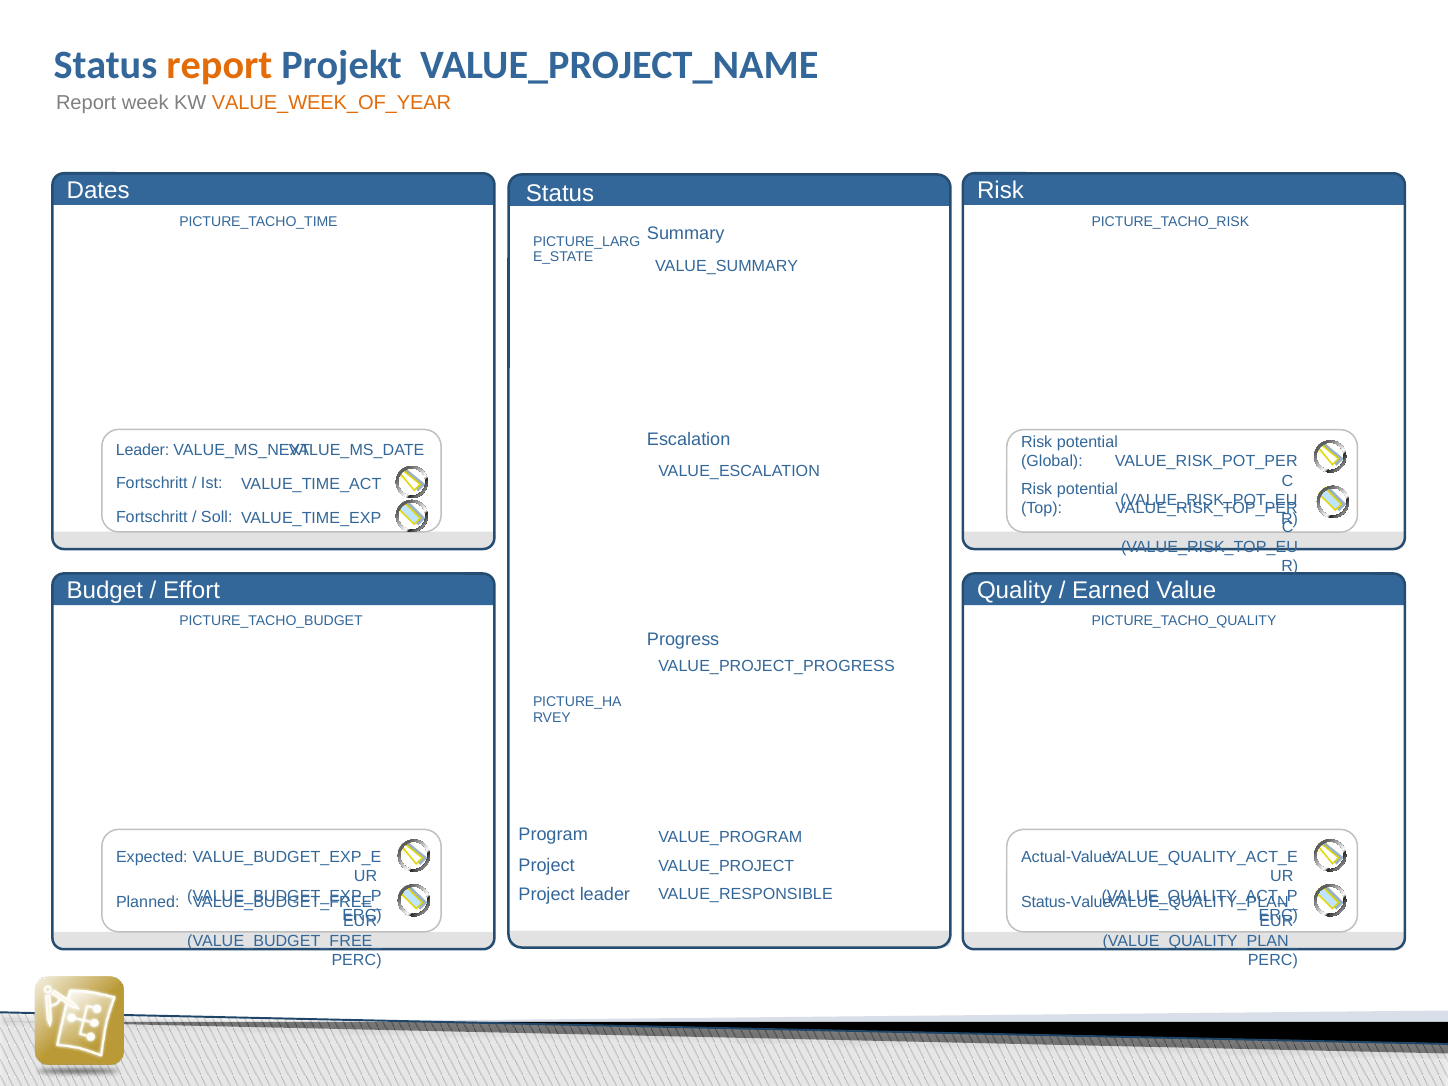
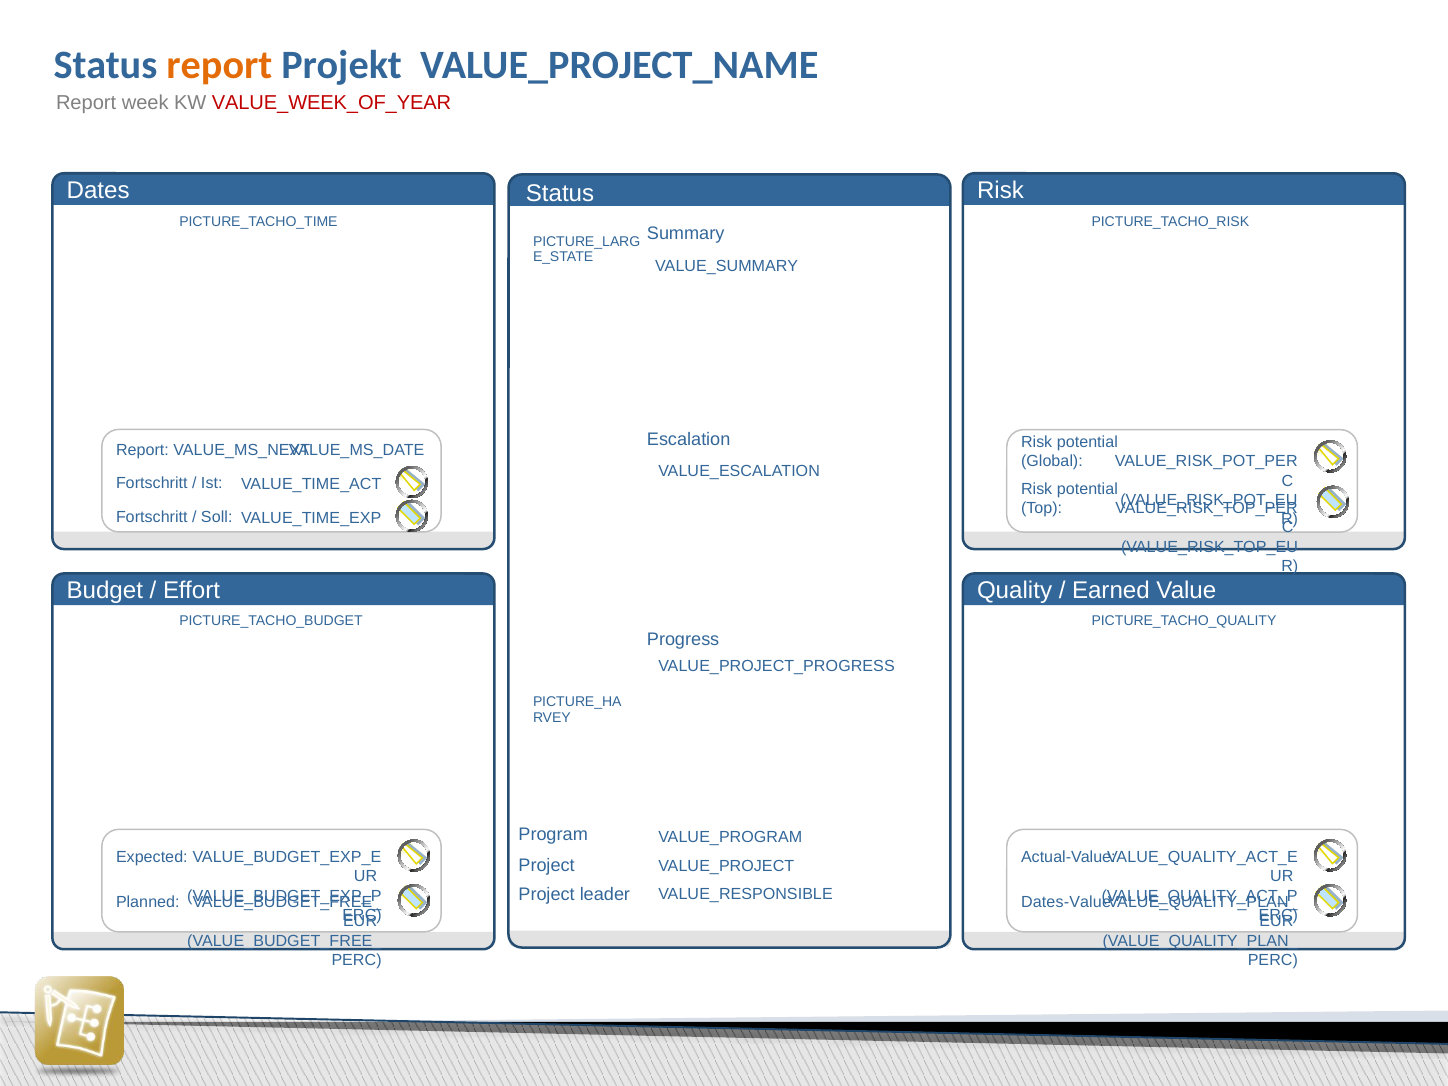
VALUE_WEEK_OF_YEAR colour: orange -> red
Leader at (143, 450): Leader -> Report
Status-Value: Status-Value -> Dates-Value
